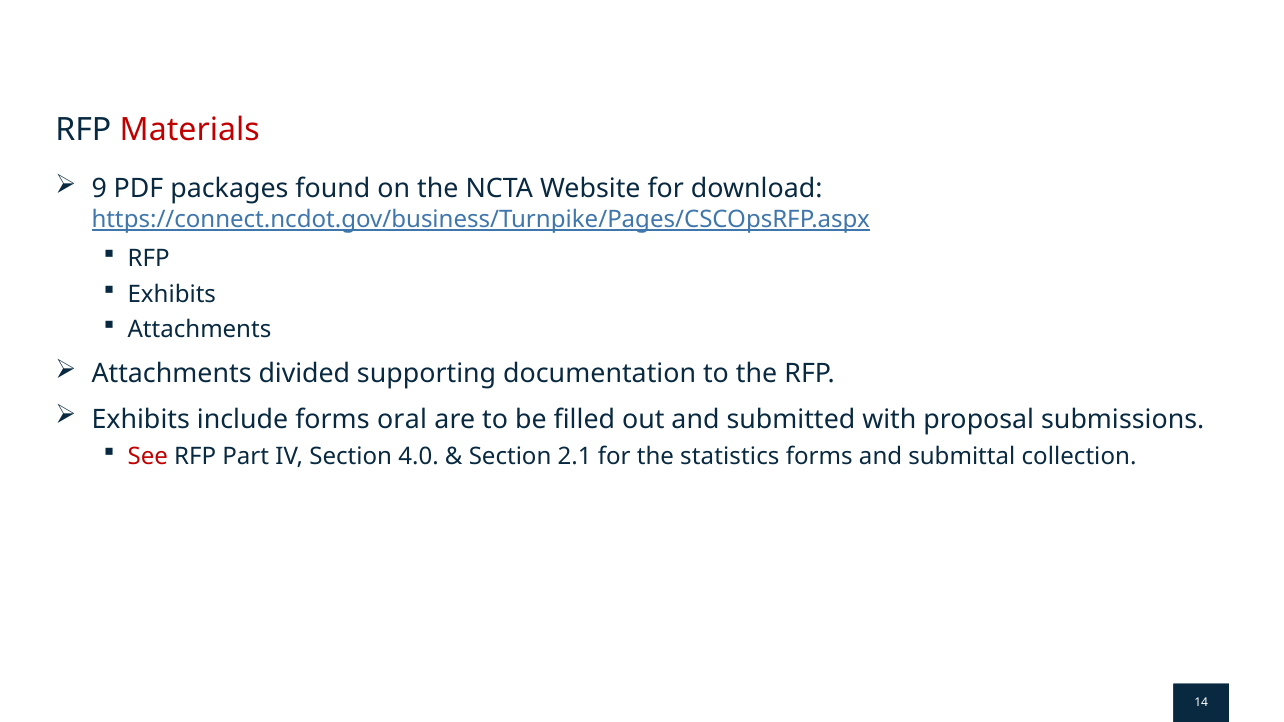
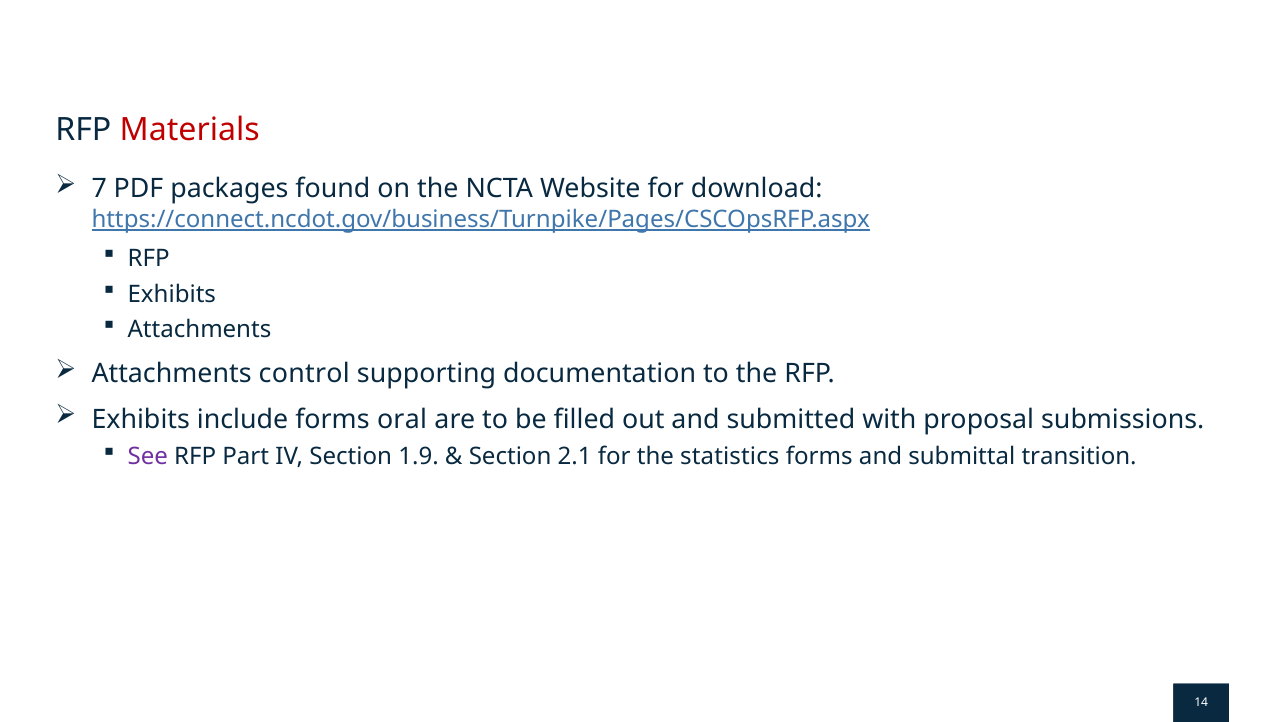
9: 9 -> 7
divided: divided -> control
See colour: red -> purple
4.0: 4.0 -> 1.9
collection: collection -> transition
